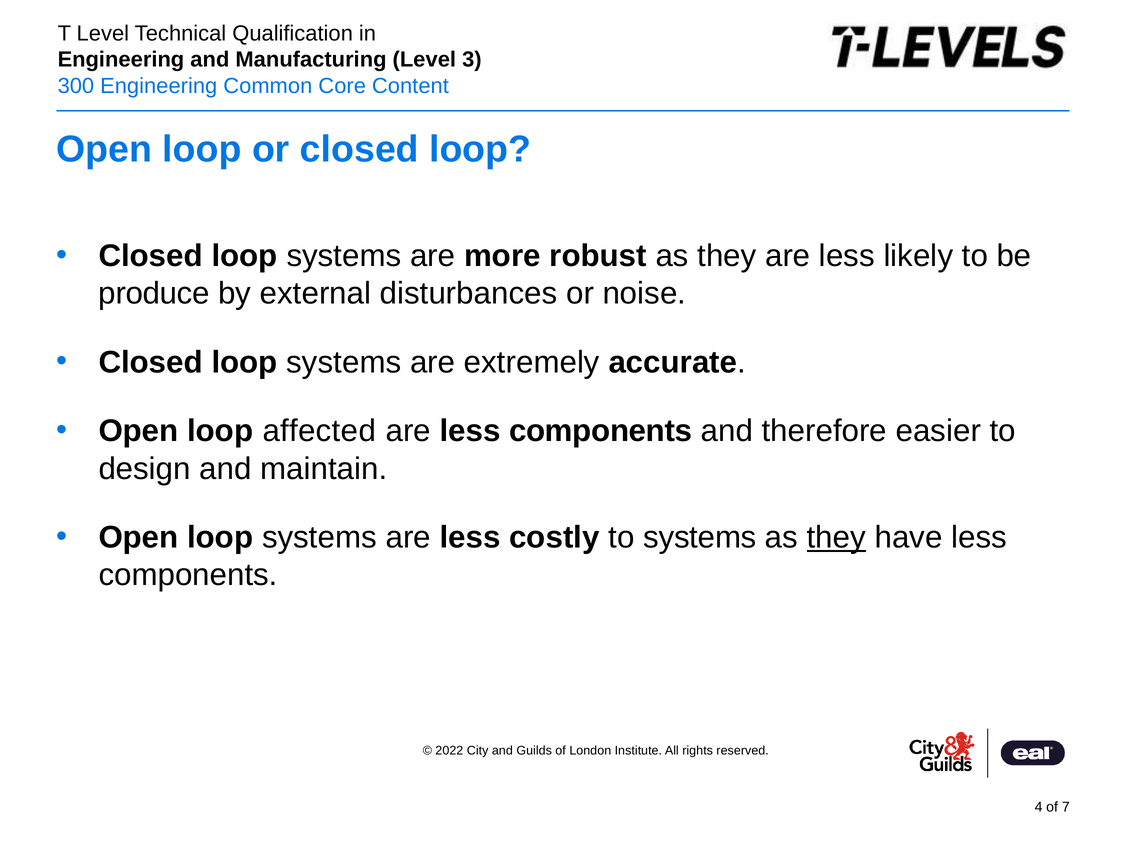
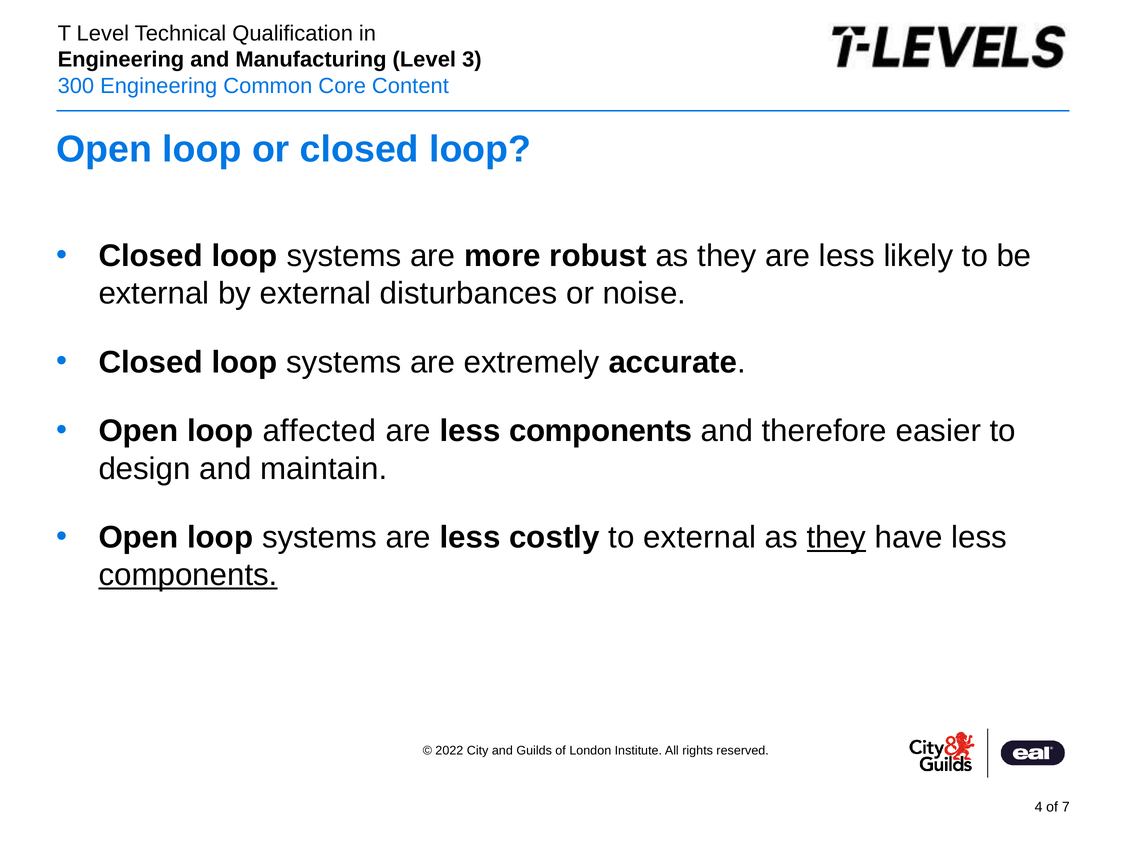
produce at (154, 294): produce -> external
to systems: systems -> external
components at (188, 575) underline: none -> present
